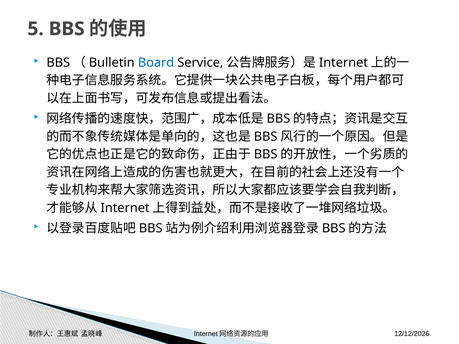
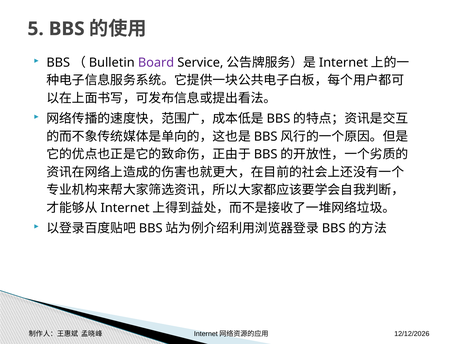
Board colour: blue -> purple
